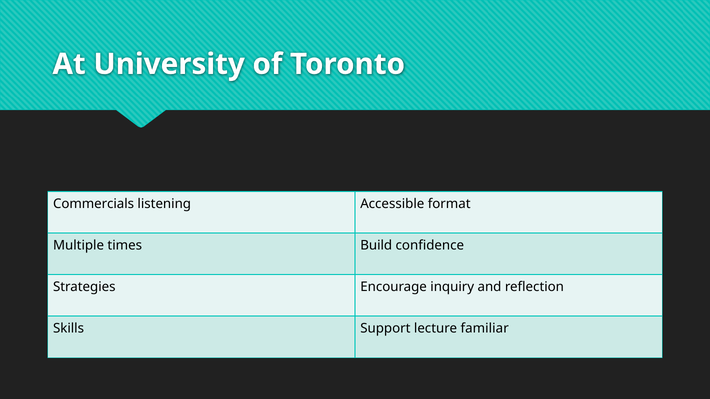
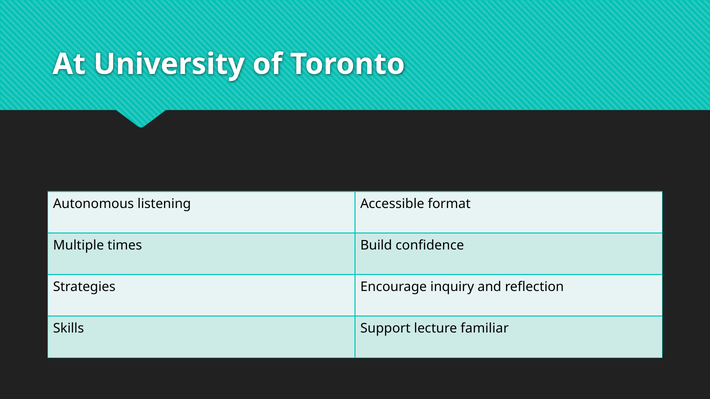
Commercials: Commercials -> Autonomous
